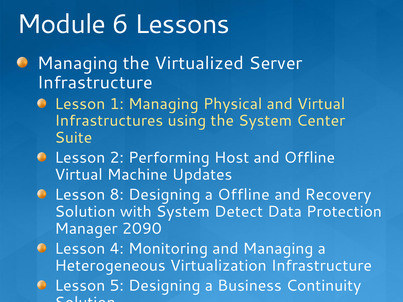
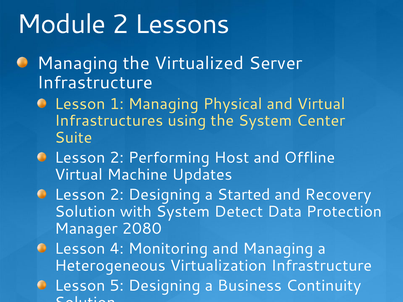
Module 6: 6 -> 2
8 at (117, 195): 8 -> 2
a Offline: Offline -> Started
2090: 2090 -> 2080
